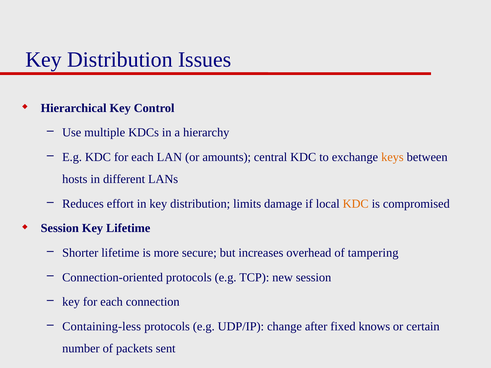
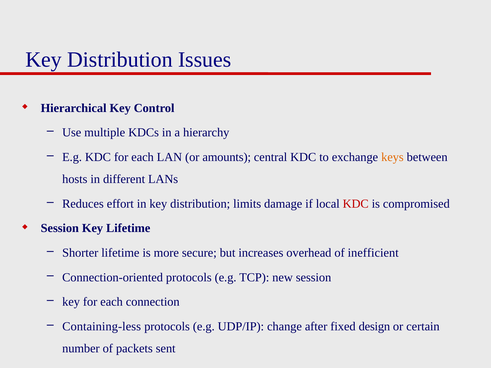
KDC at (356, 204) colour: orange -> red
tampering: tampering -> inefficient
knows: knows -> design
